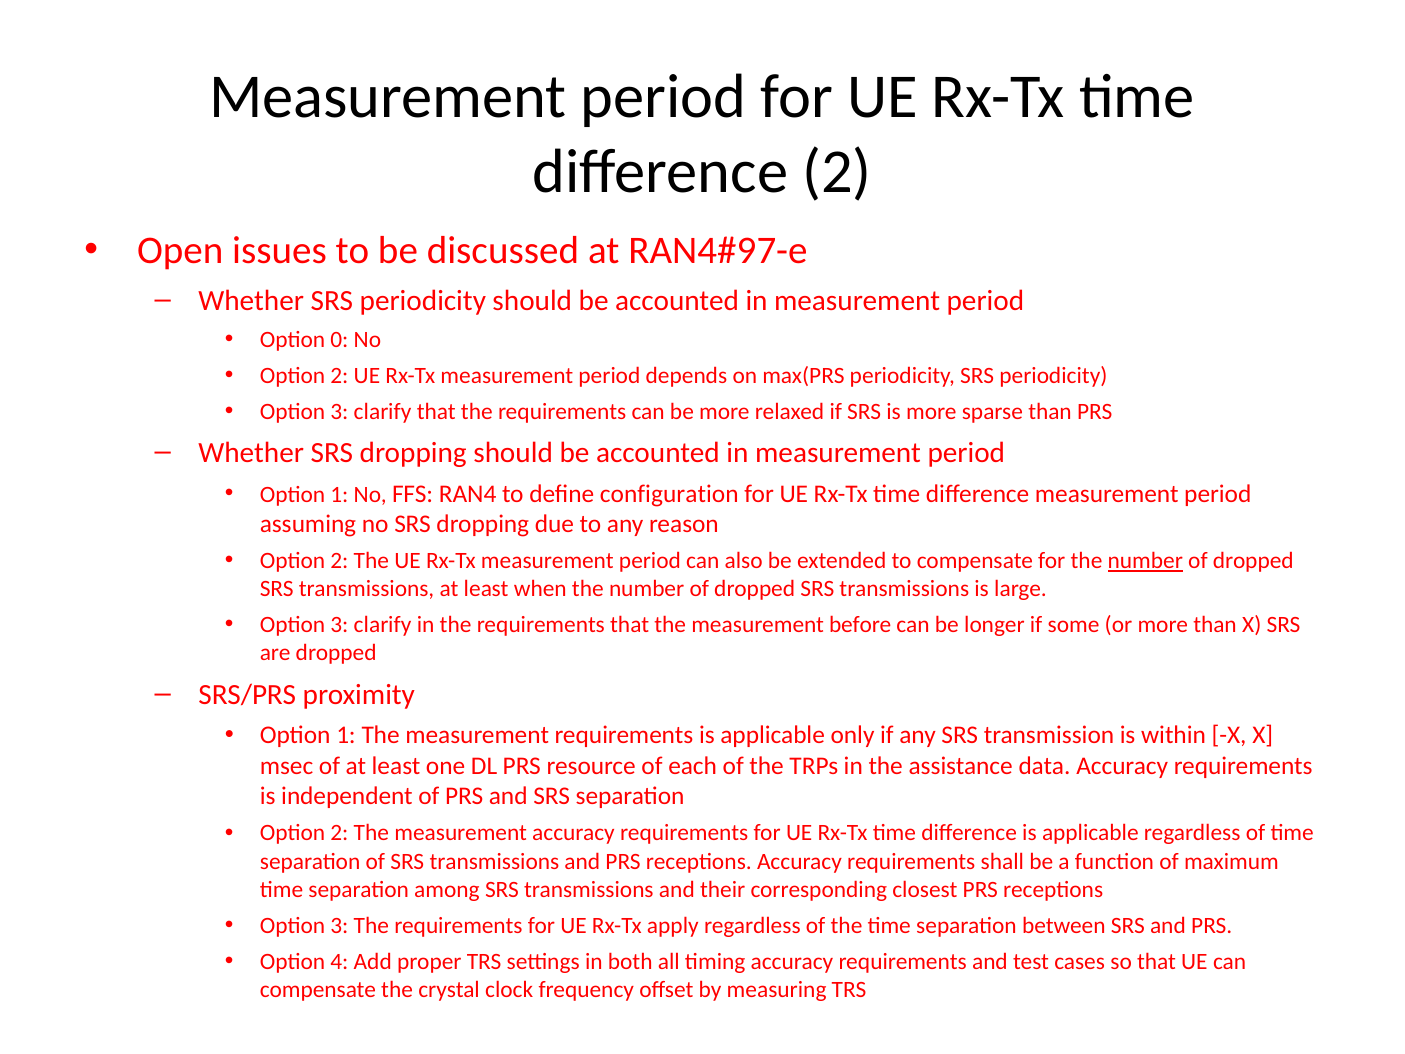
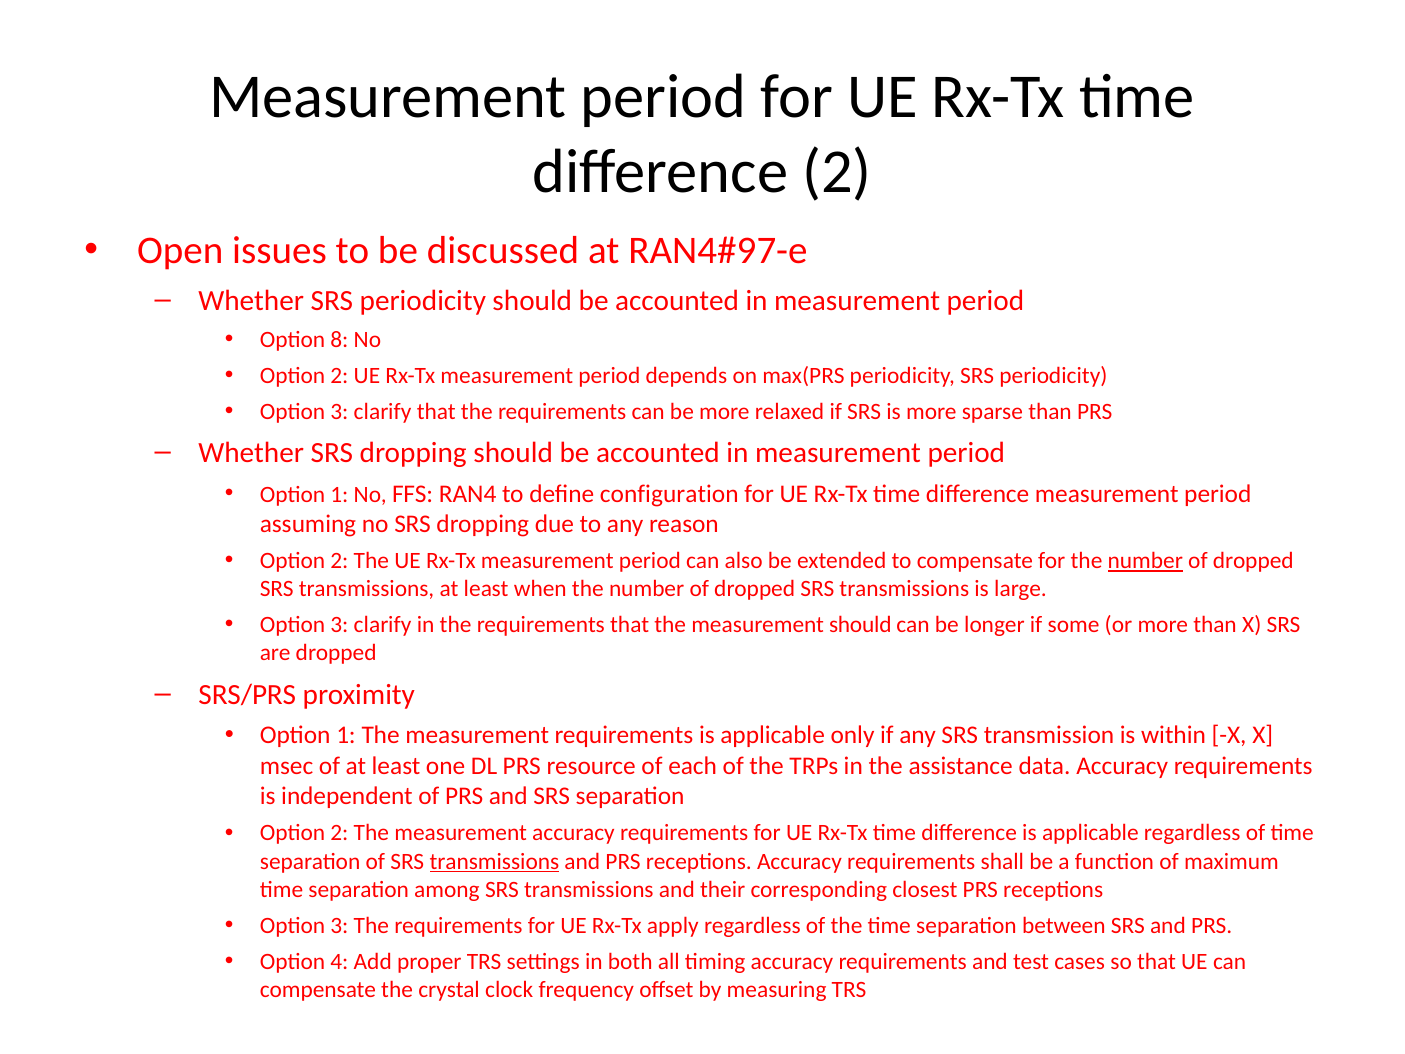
0: 0 -> 8
measurement before: before -> should
transmissions at (494, 861) underline: none -> present
